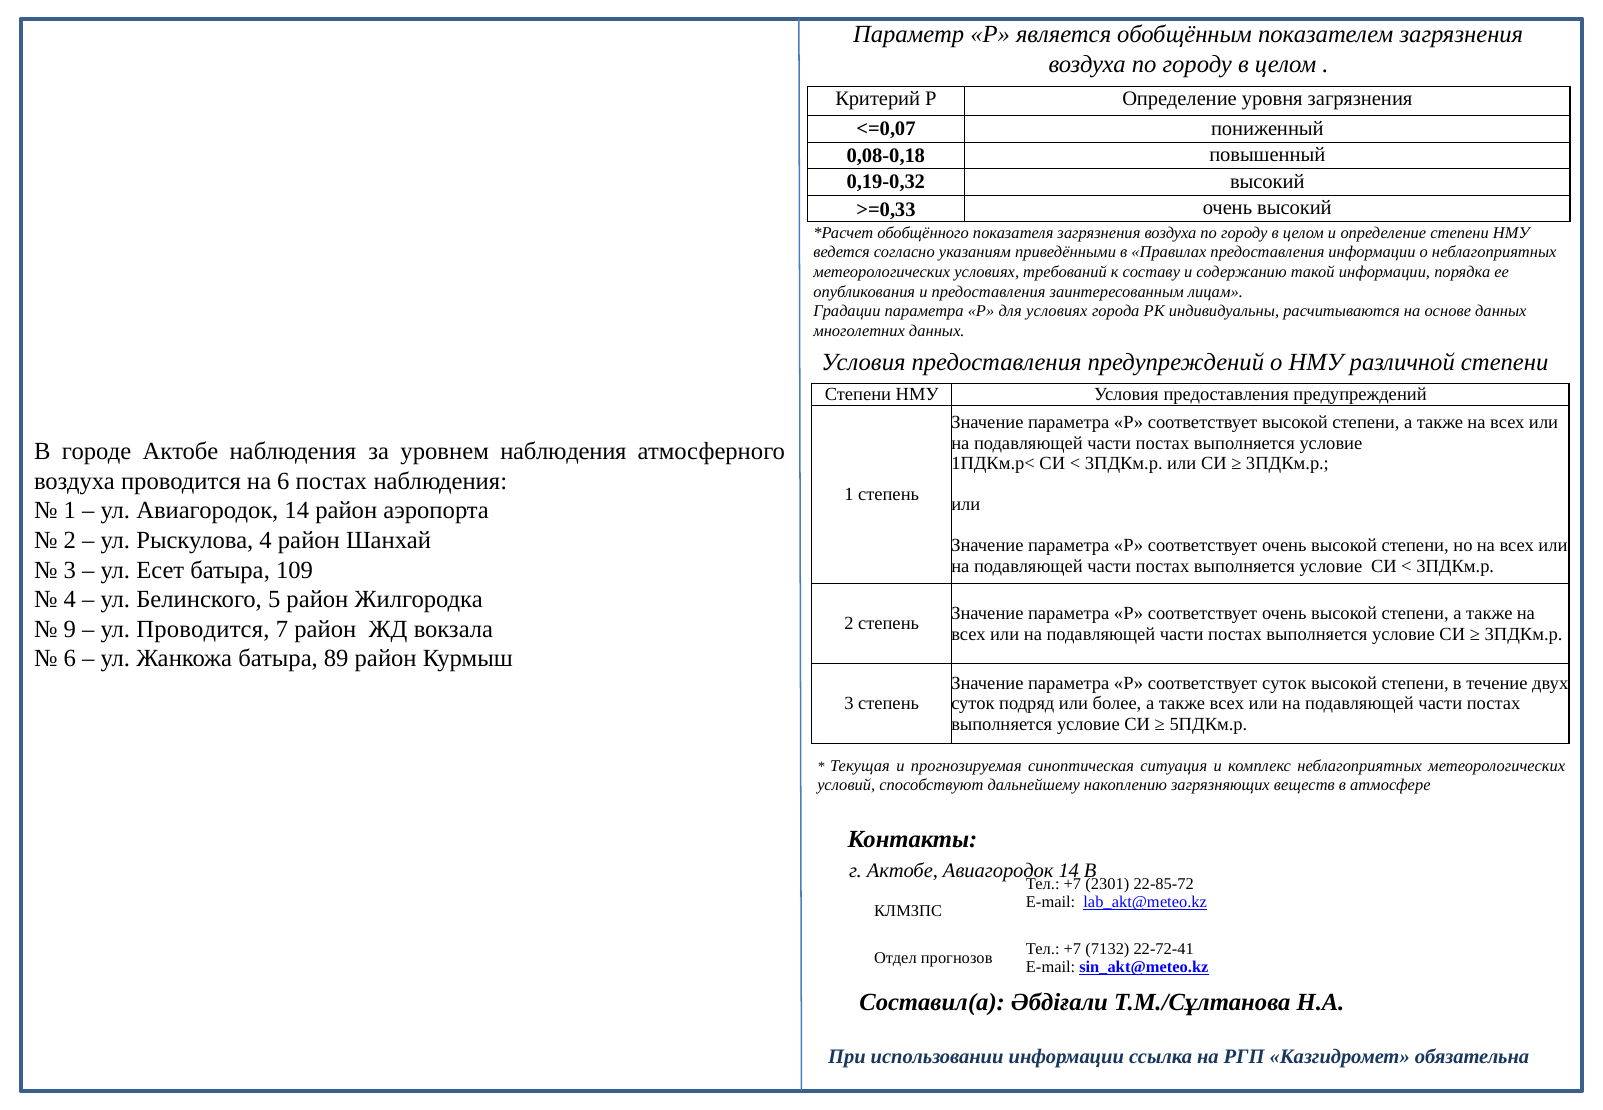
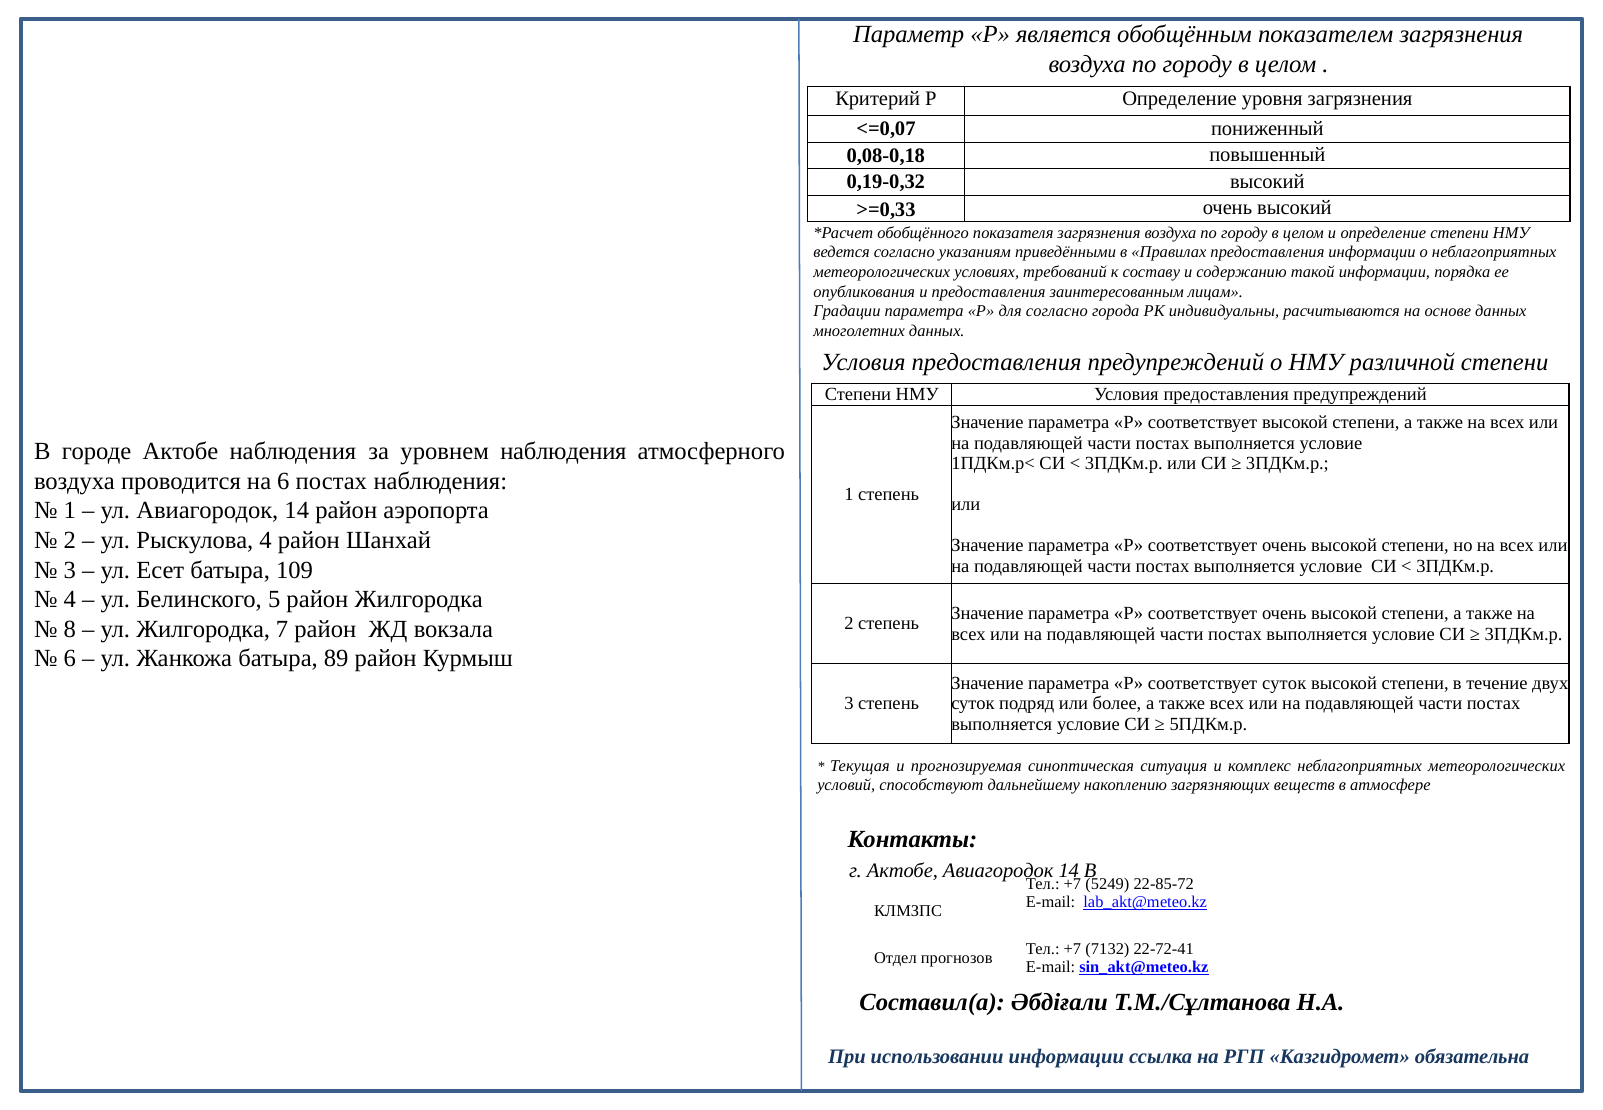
для условиях: условиях -> согласно
9: 9 -> 8
ул Проводится: Проводится -> Жилгородка
2301: 2301 -> 5249
